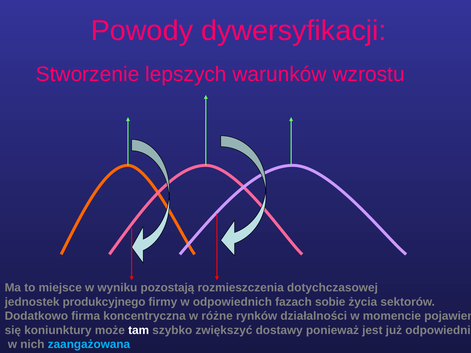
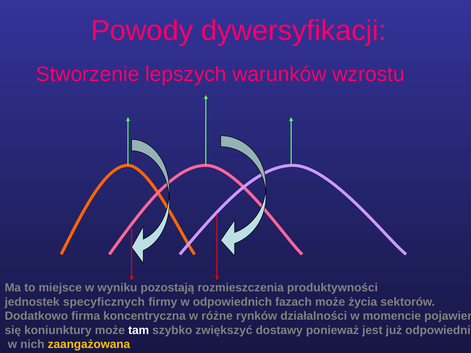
dotychczasowej: dotychczasowej -> produktywności
produkcyjnego: produkcyjnego -> specyficznych
fazach sobie: sobie -> może
zaangażowana colour: light blue -> yellow
